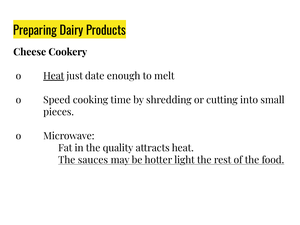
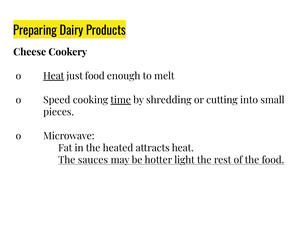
just date: date -> food
time underline: none -> present
quality: quality -> heated
